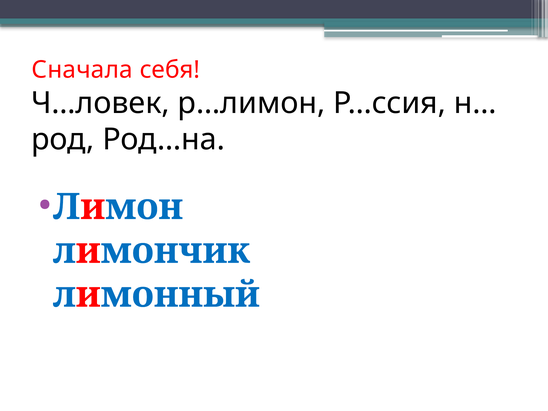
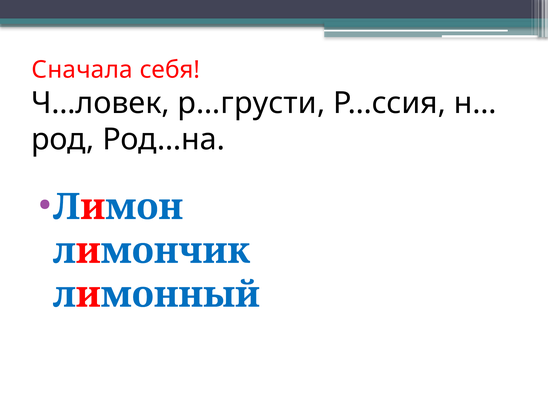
р…лимон: р…лимон -> р…грусти
